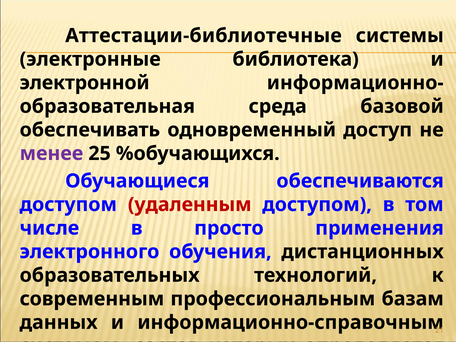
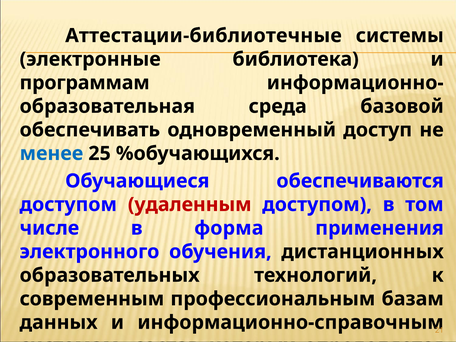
электронной: электронной -> программам
менее colour: purple -> blue
просто: просто -> форма
